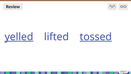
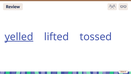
tossed underline: present -> none
